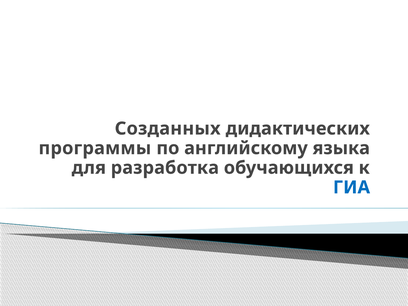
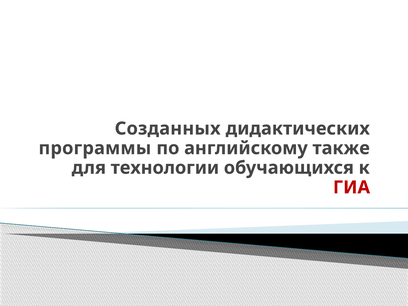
языка: языка -> также
разработка: разработка -> технологии
ГИА colour: blue -> red
